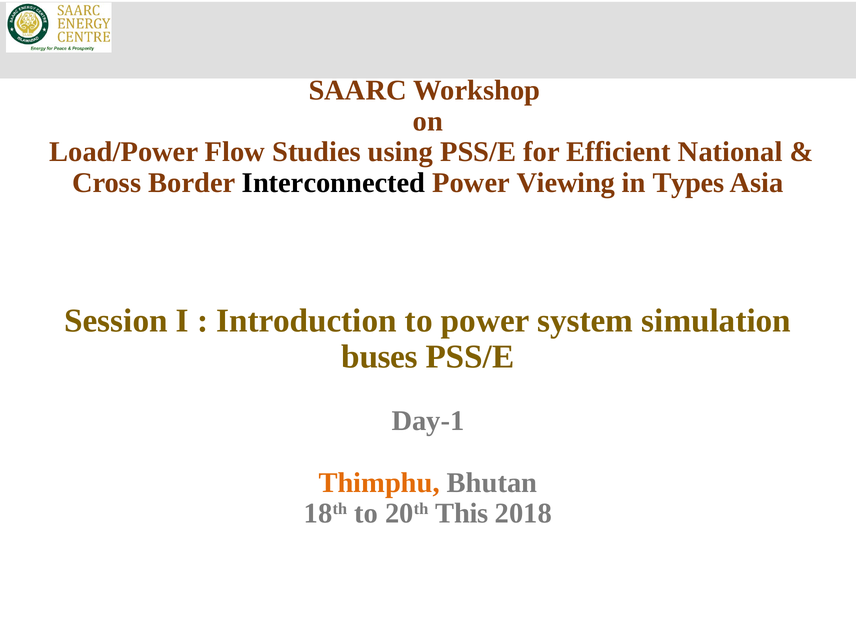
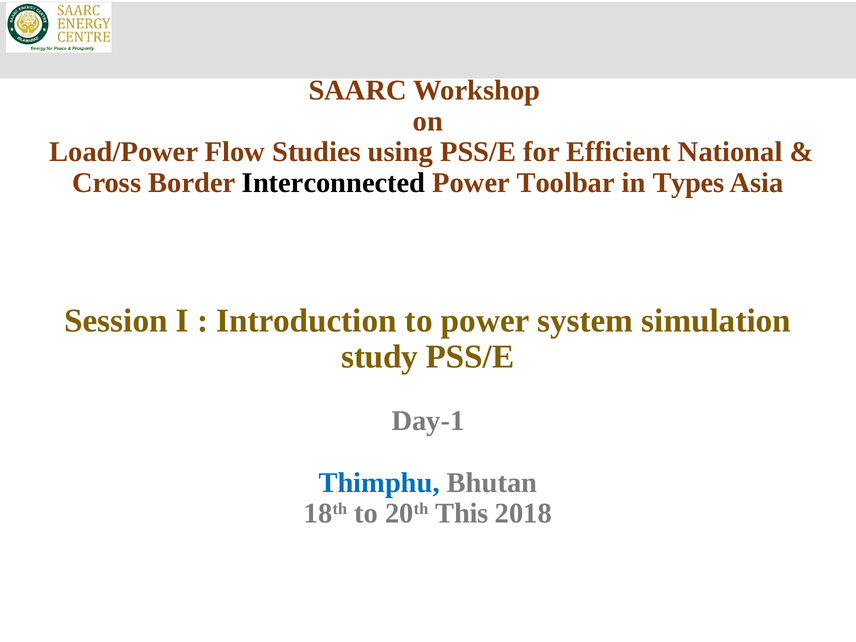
Viewing: Viewing -> Toolbar
buses: buses -> study
Thimphu colour: orange -> blue
